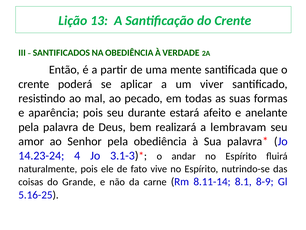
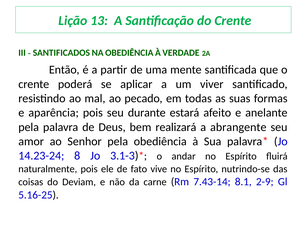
lembravam: lembravam -> abrangente
4: 4 -> 8
Grande: Grande -> Deviam
8.11-14: 8.11-14 -> 7.43-14
8-9: 8-9 -> 2-9
